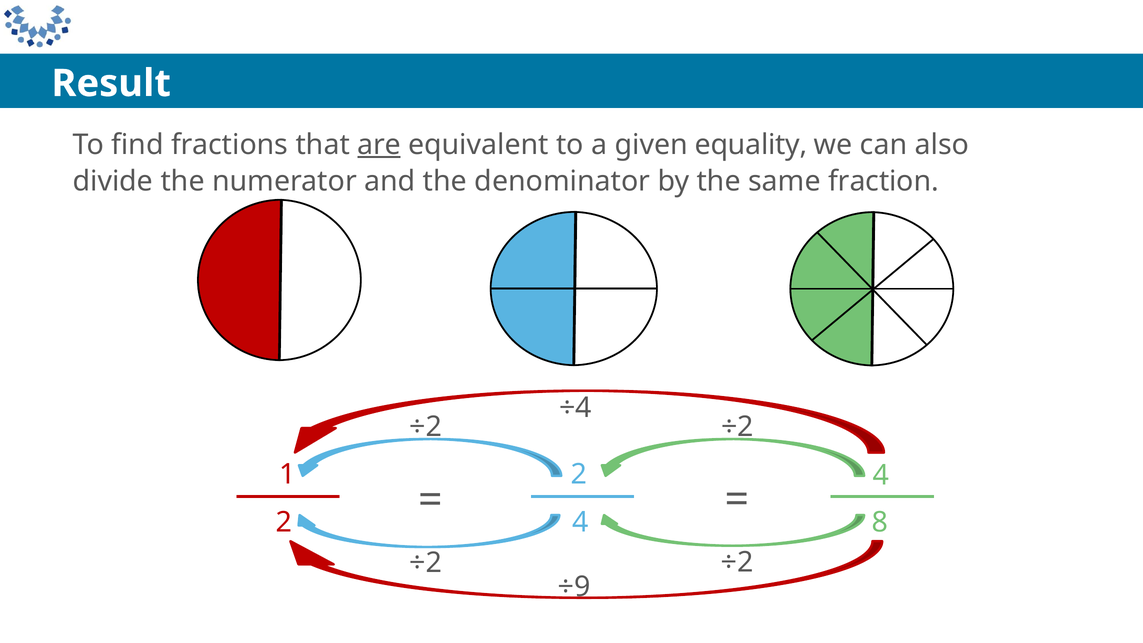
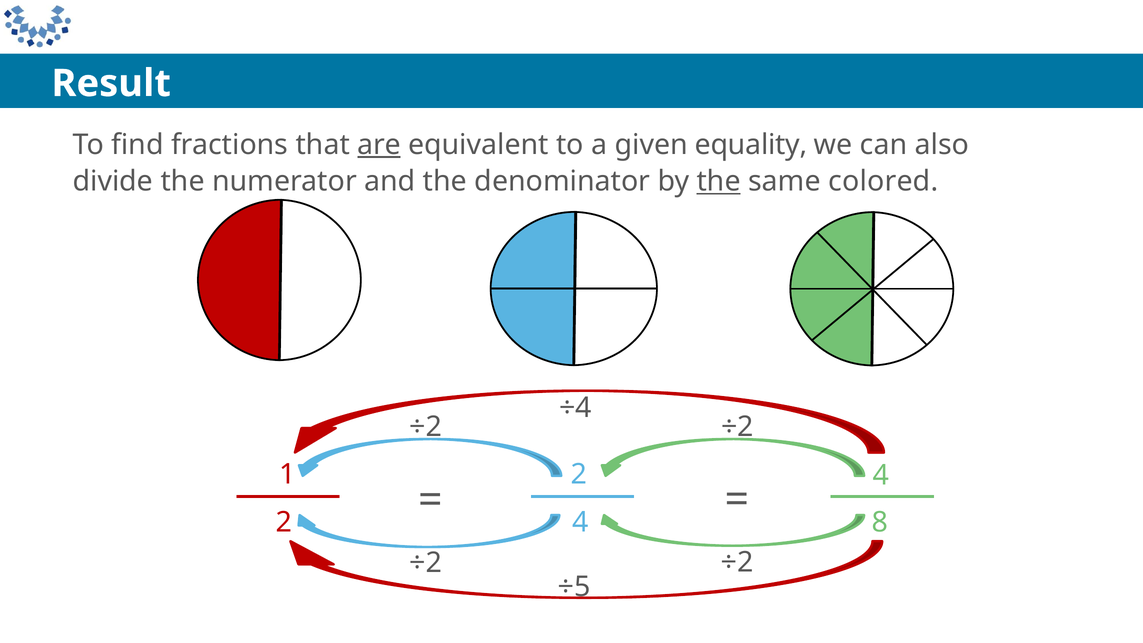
the at (719, 181) underline: none -> present
fraction: fraction -> colored
÷9: ÷9 -> ÷5
